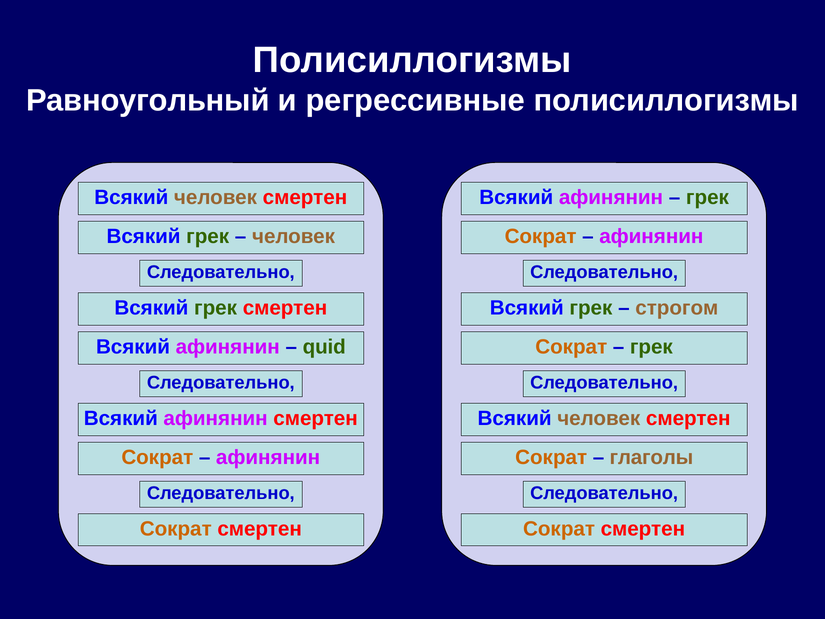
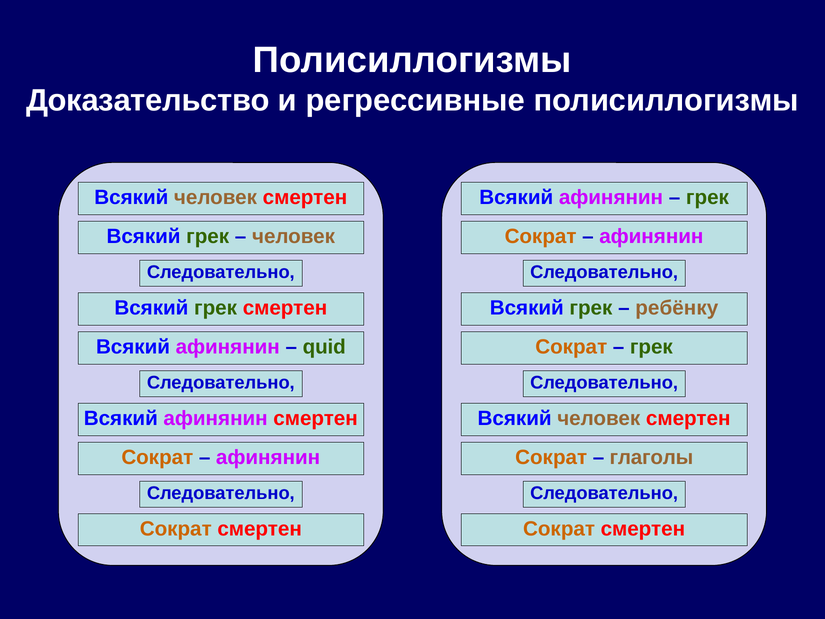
Равноугольный: Равноугольный -> Доказательство
строгом: строгом -> ребёнку
